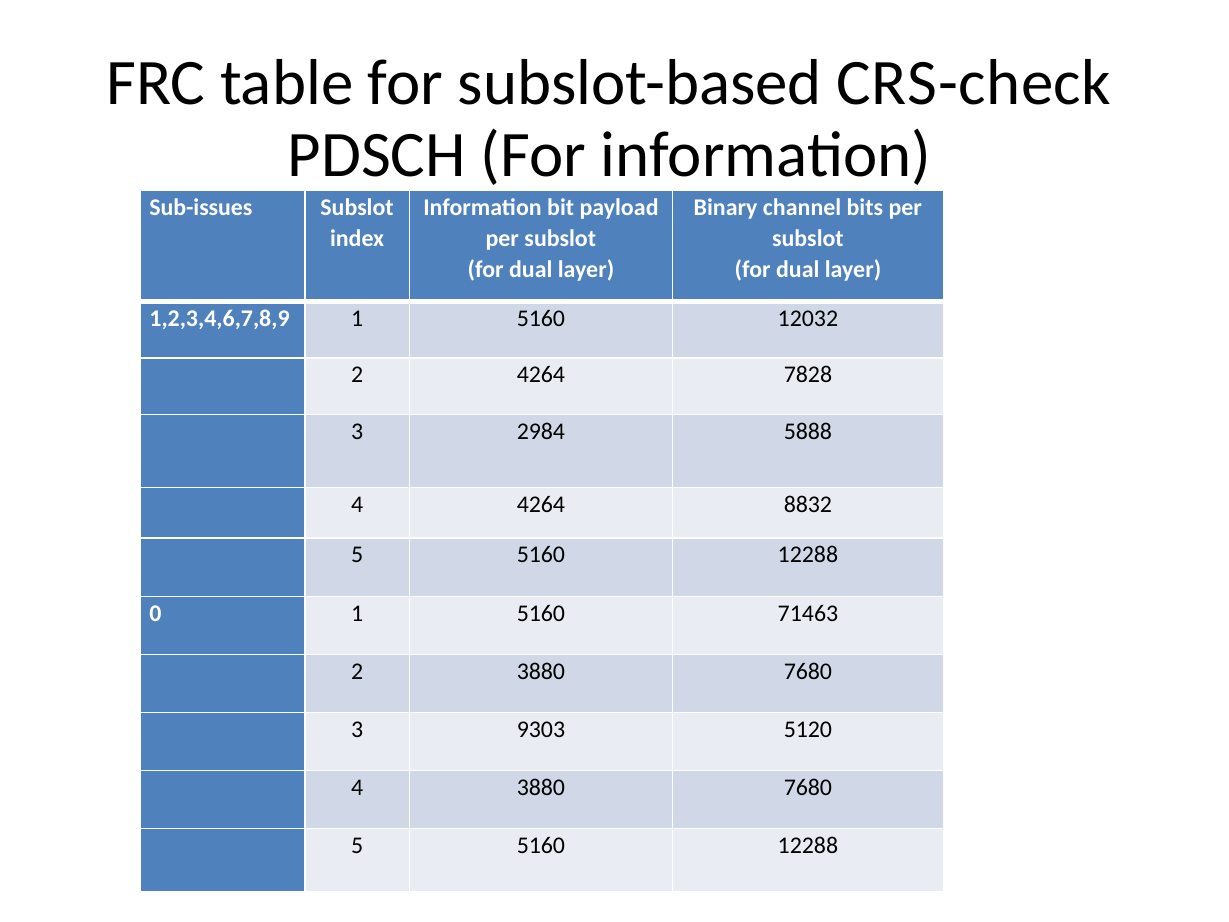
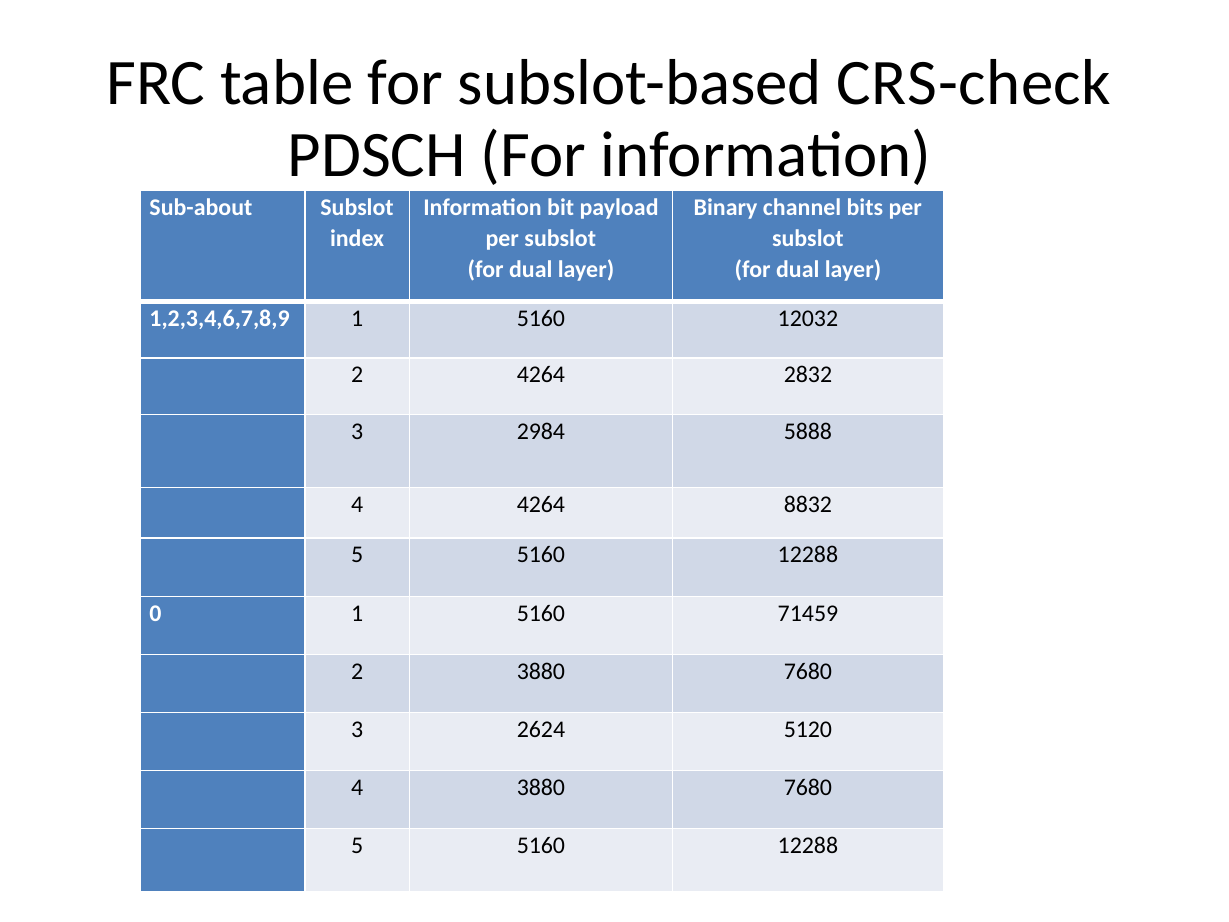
Sub-issues: Sub-issues -> Sub-about
7828: 7828 -> 2832
71463: 71463 -> 71459
9303: 9303 -> 2624
